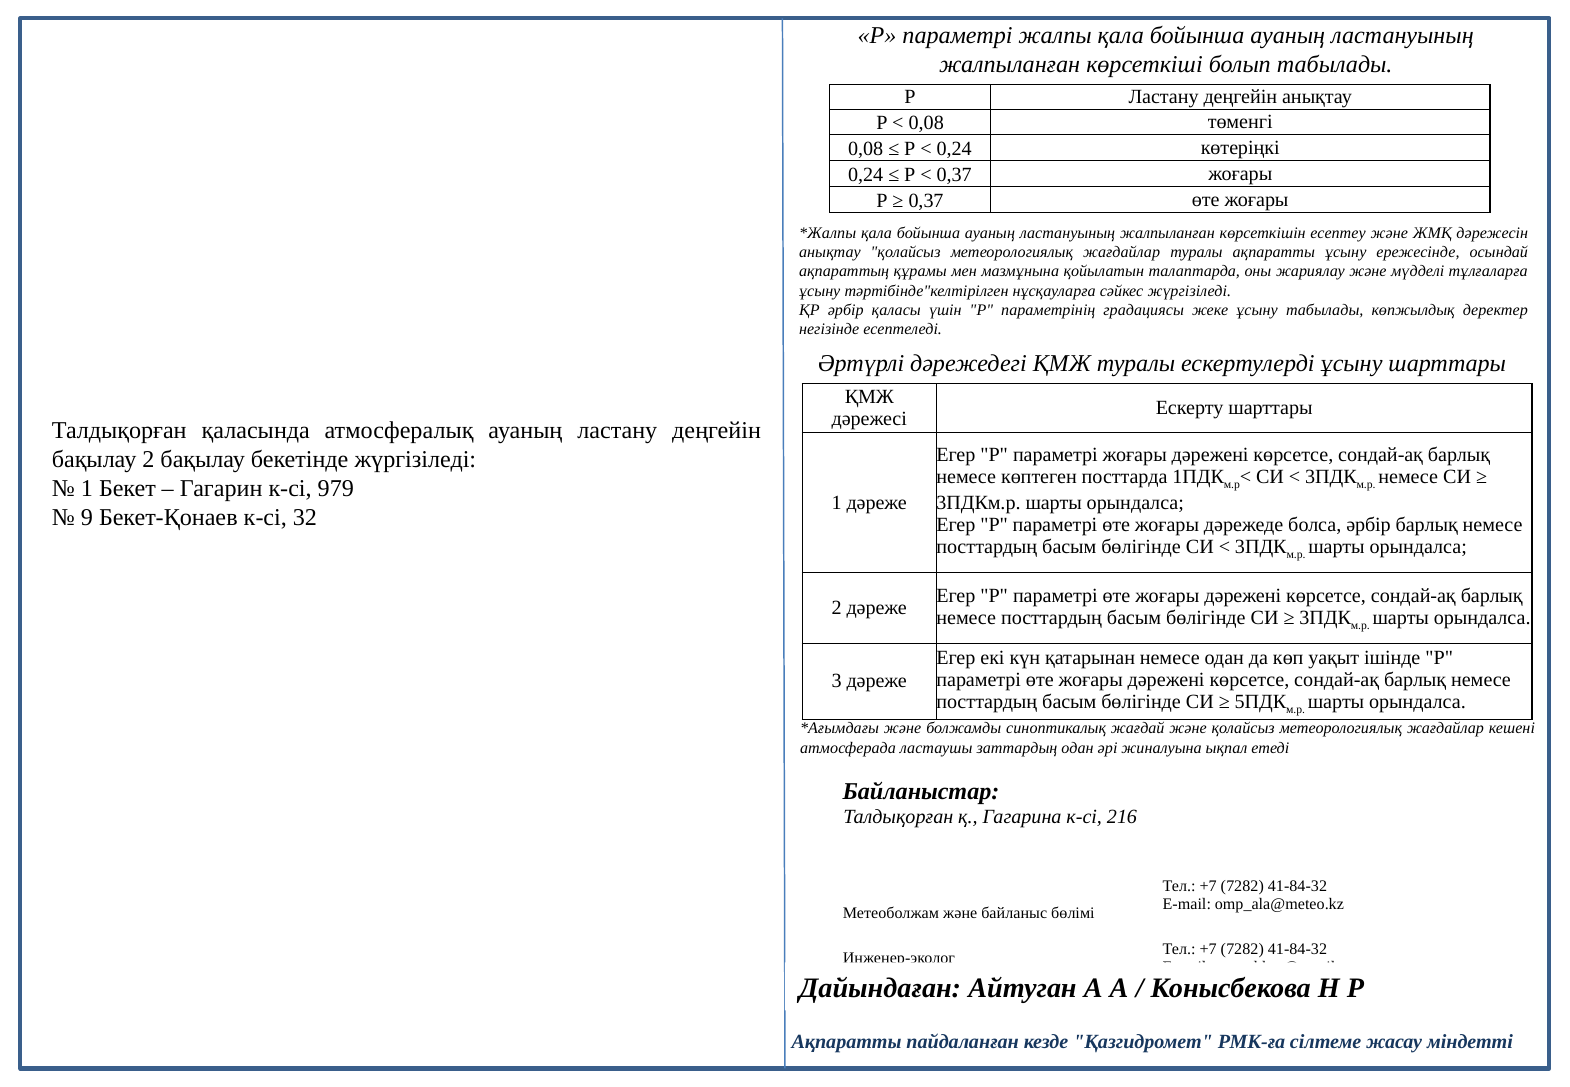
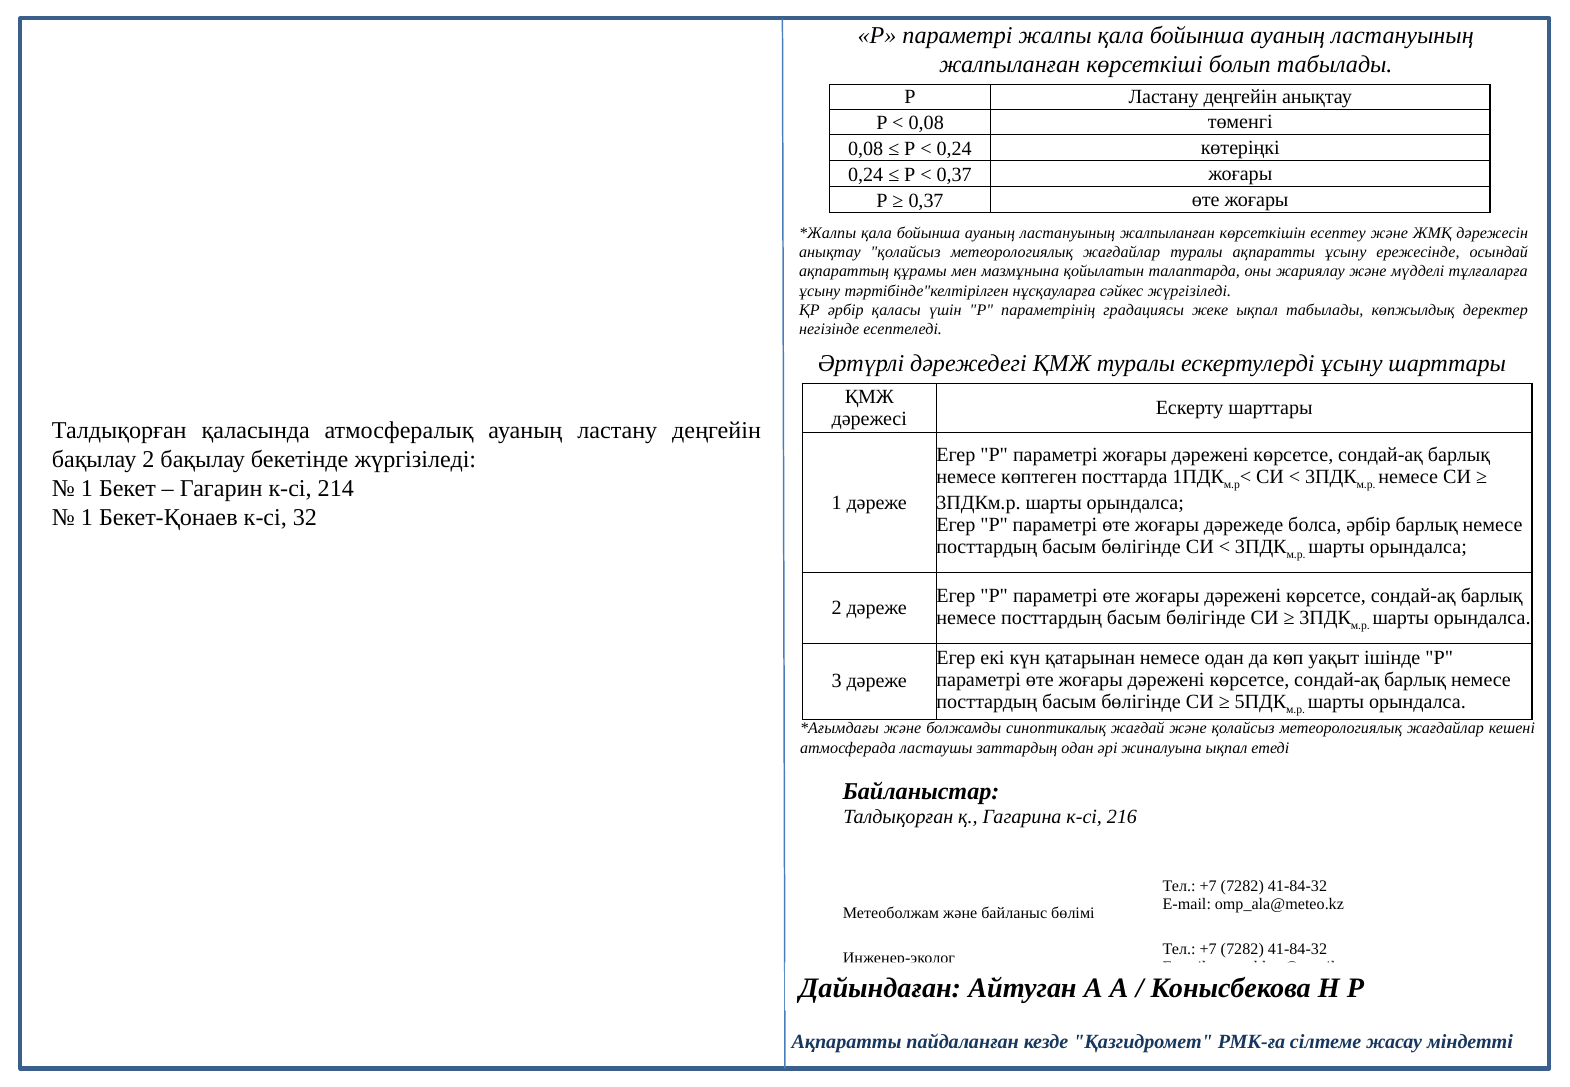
жеке ұсыну: ұсыну -> ықпал
979: 979 -> 214
9 at (87, 518): 9 -> 1
